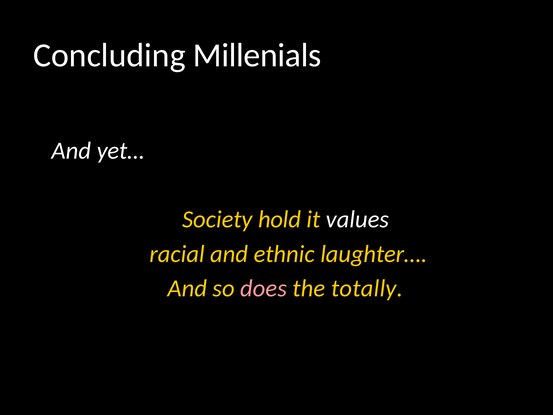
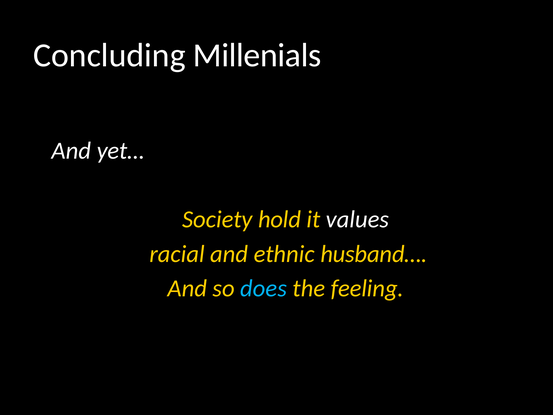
laughter…: laughter… -> husband…
does colour: pink -> light blue
totally: totally -> feeling
